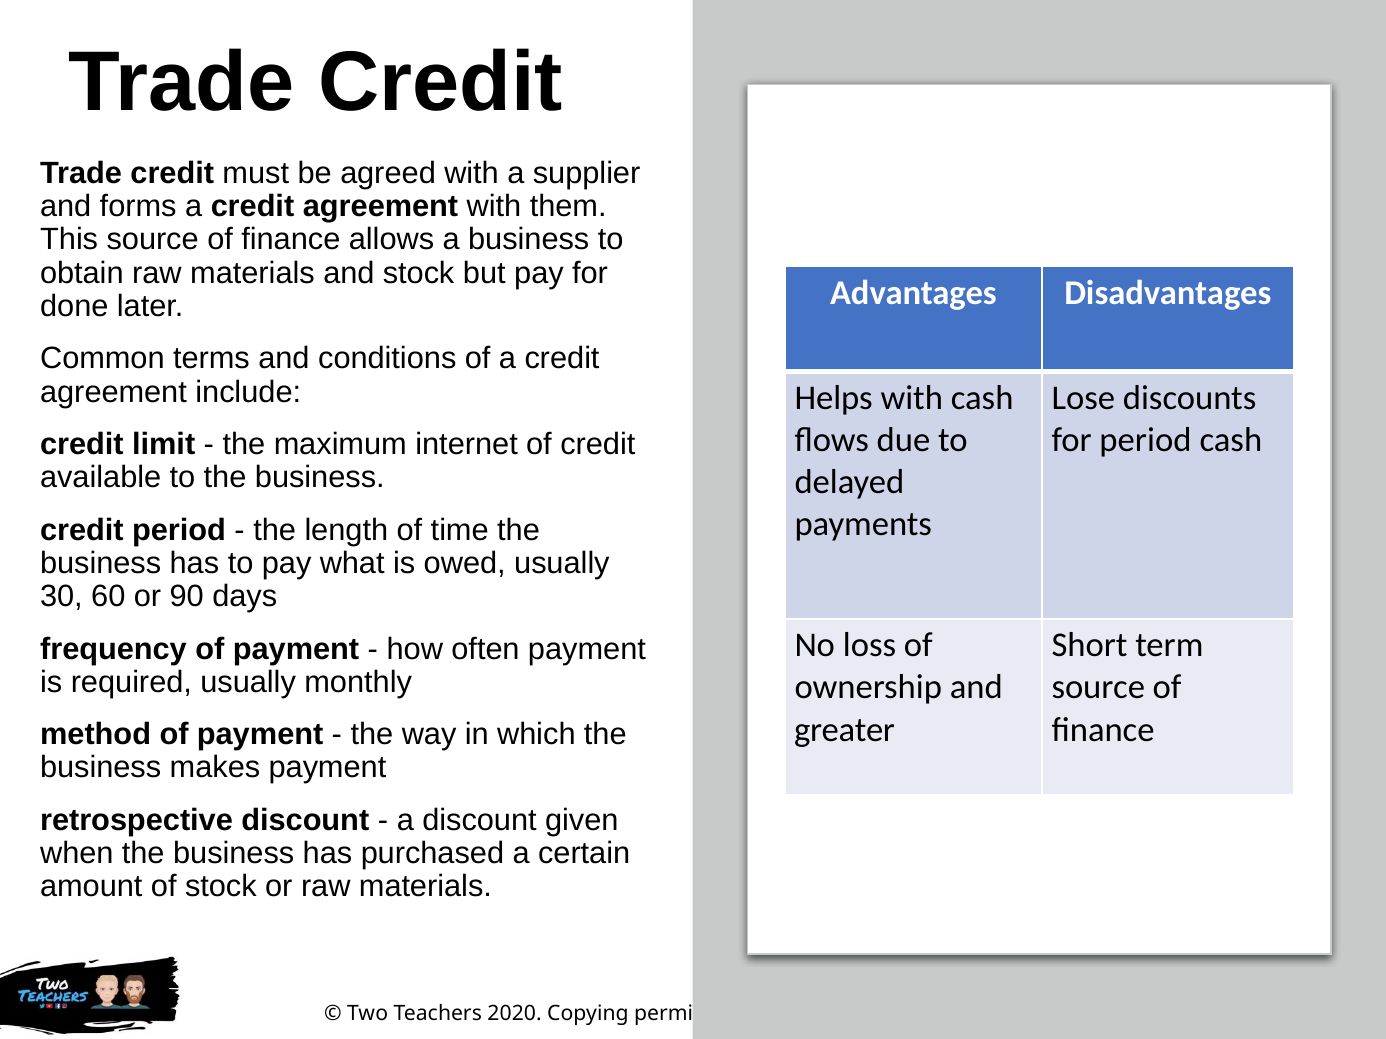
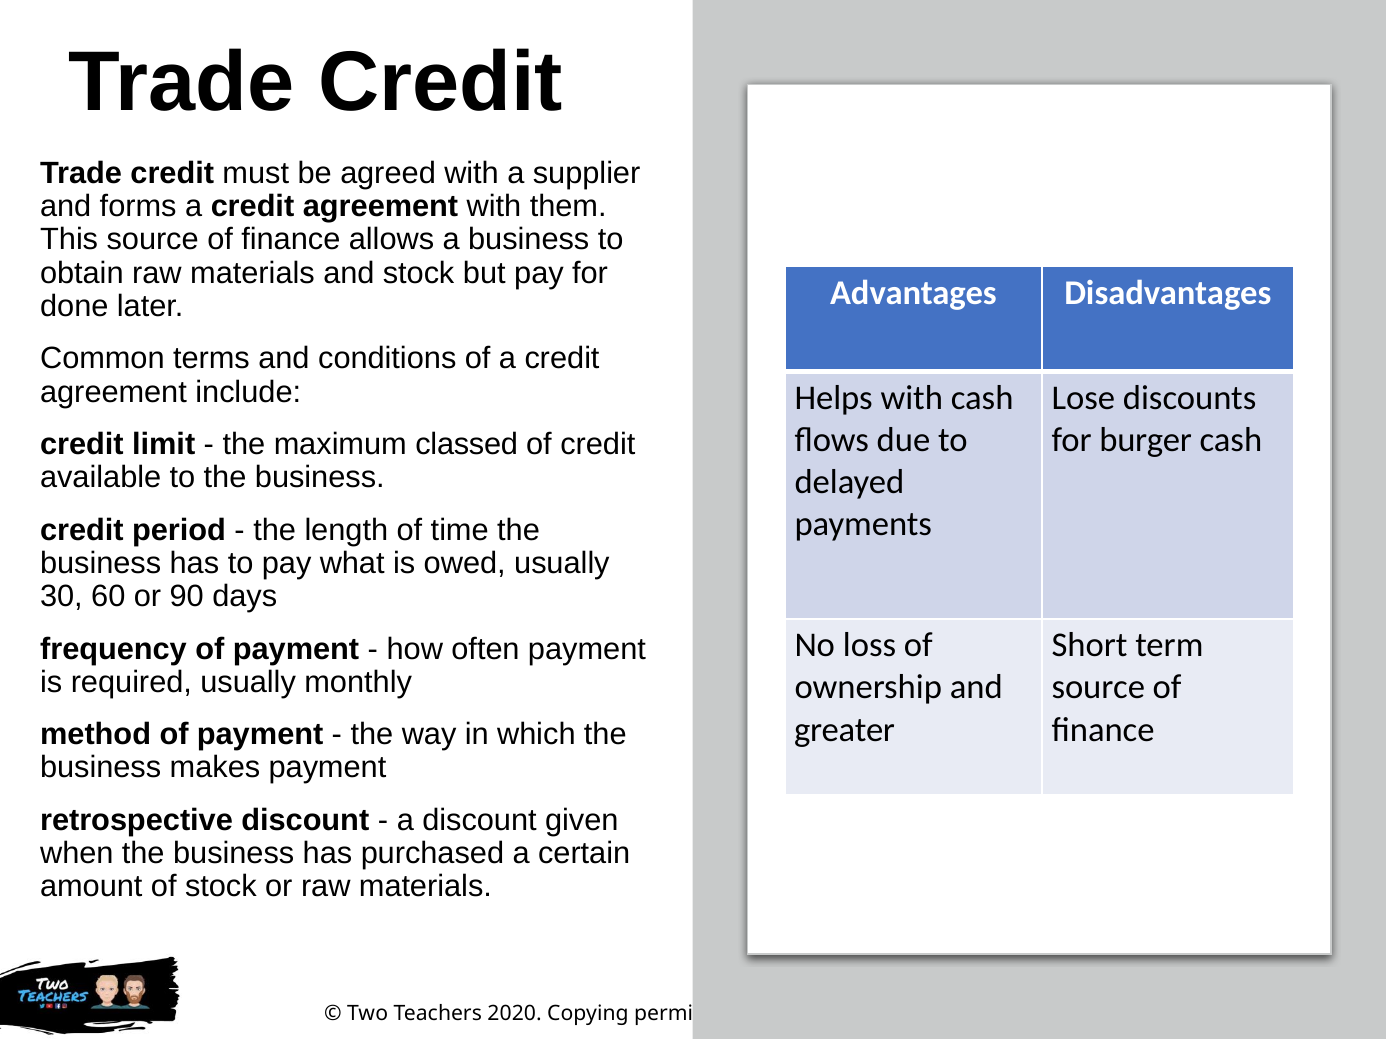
for period: period -> burger
internet: internet -> classed
